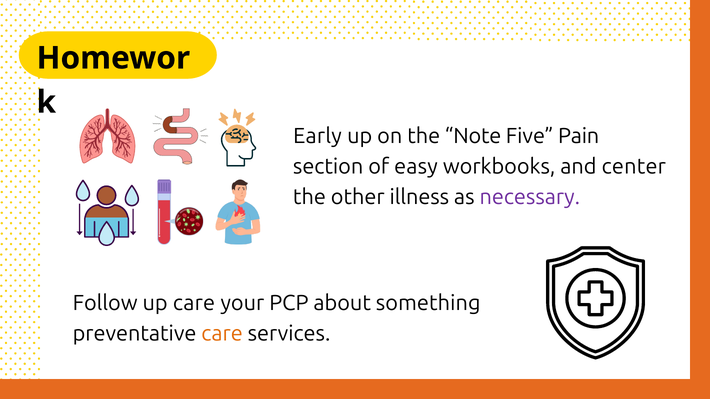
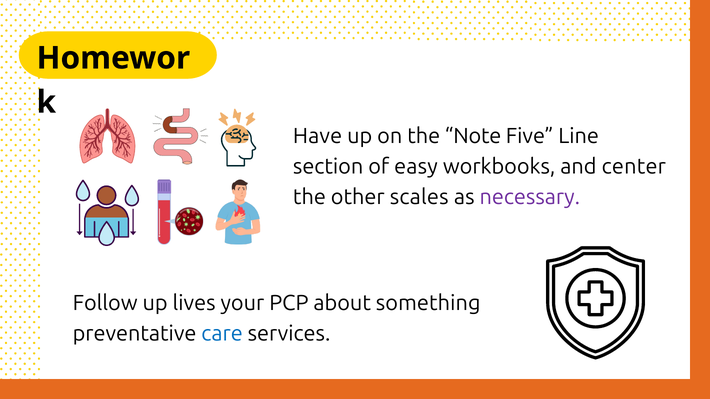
Early: Early -> Have
Pain: Pain -> Line
illness: illness -> scales
up care: care -> lives
care at (222, 334) colour: orange -> blue
